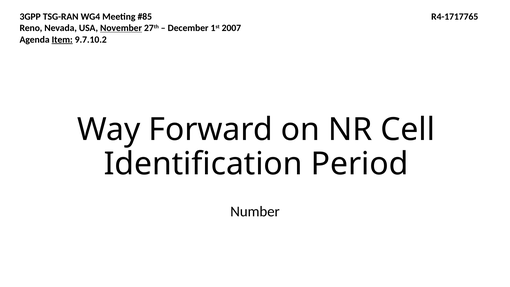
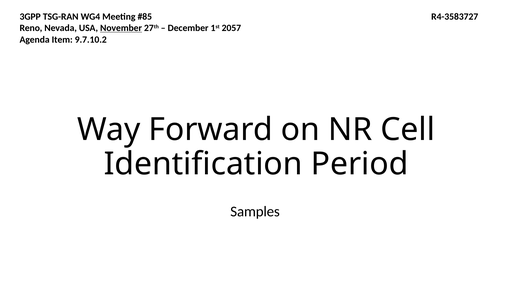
R4-1717765: R4-1717765 -> R4-3583727
2007: 2007 -> 2057
Item underline: present -> none
Number: Number -> Samples
